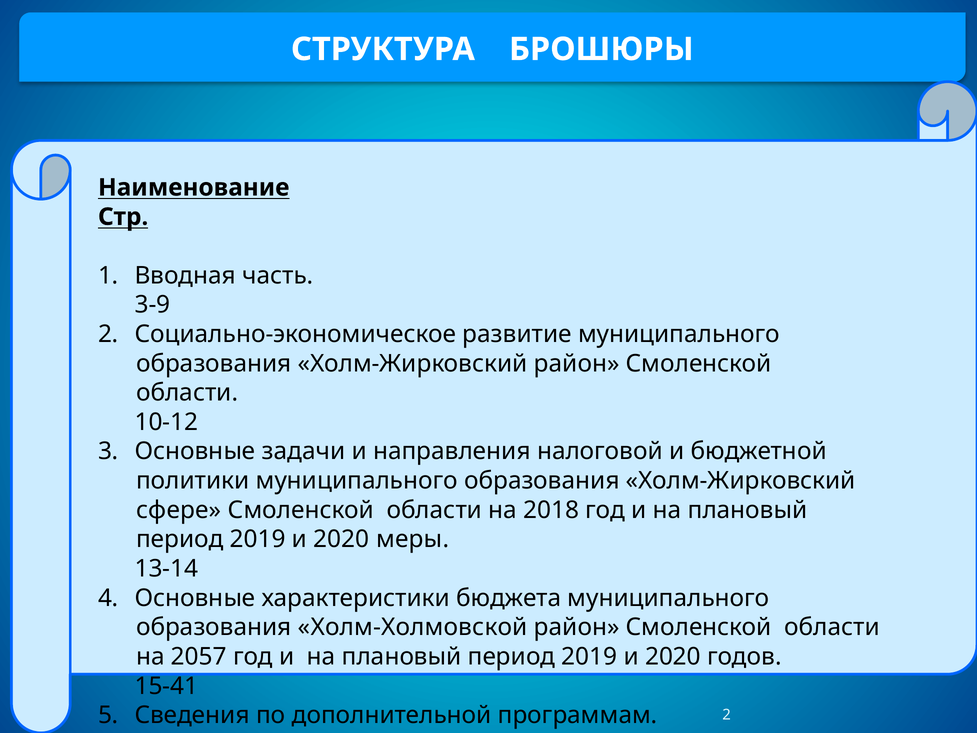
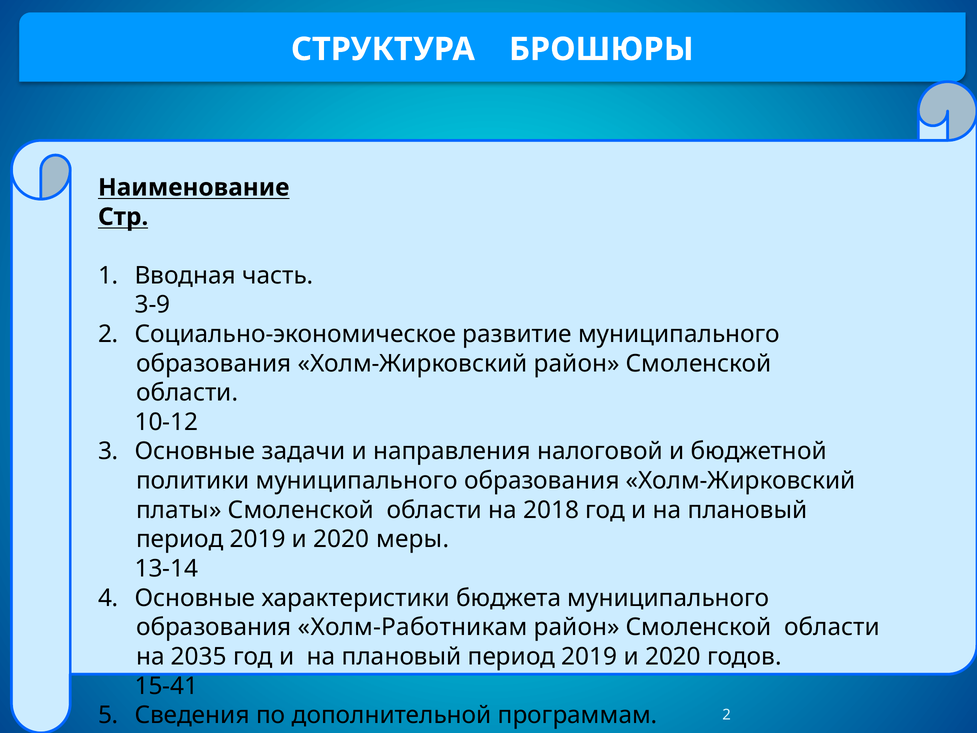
сфере: сфере -> платы
Холм-Холмовской: Холм-Холмовской -> Холм-Работникам
2057: 2057 -> 2035
